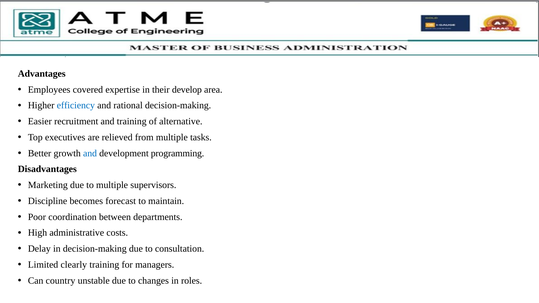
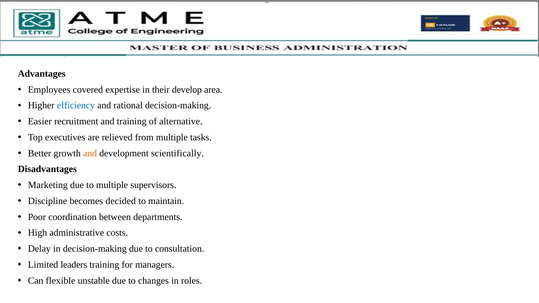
and at (90, 153) colour: blue -> orange
programming: programming -> scientifically
forecast: forecast -> decided
clearly: clearly -> leaders
country: country -> flexible
